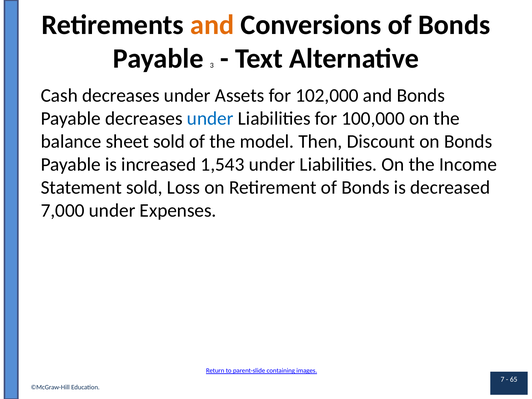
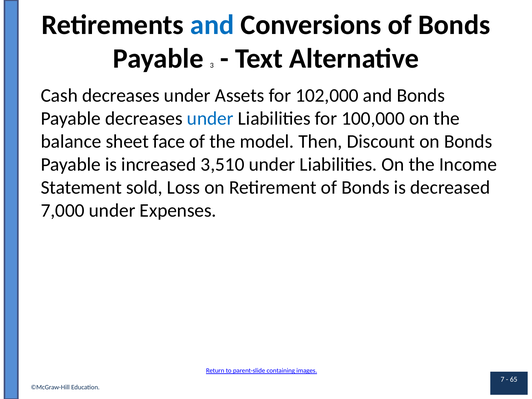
and at (212, 25) colour: orange -> blue
sheet sold: sold -> face
1,543: 1,543 -> 3,510
